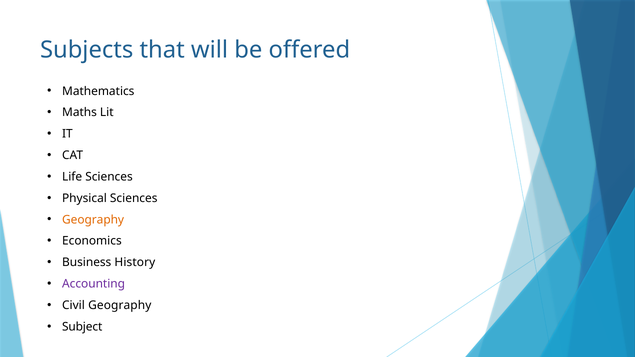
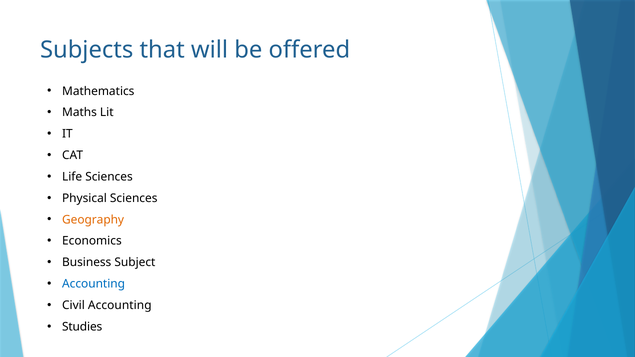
History: History -> Subject
Accounting at (94, 284) colour: purple -> blue
Civil Geography: Geography -> Accounting
Subject: Subject -> Studies
